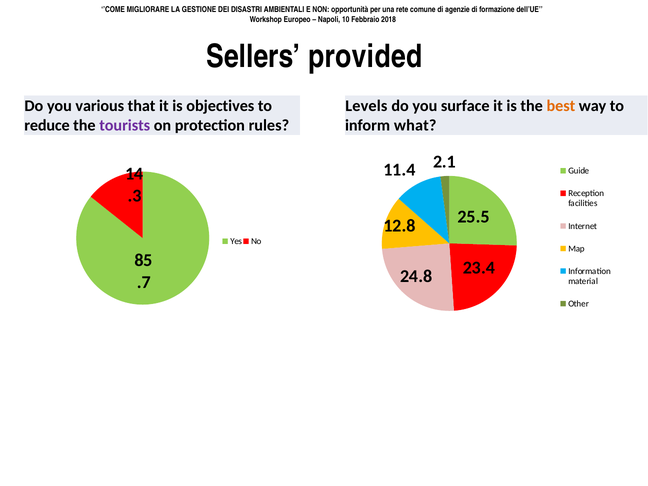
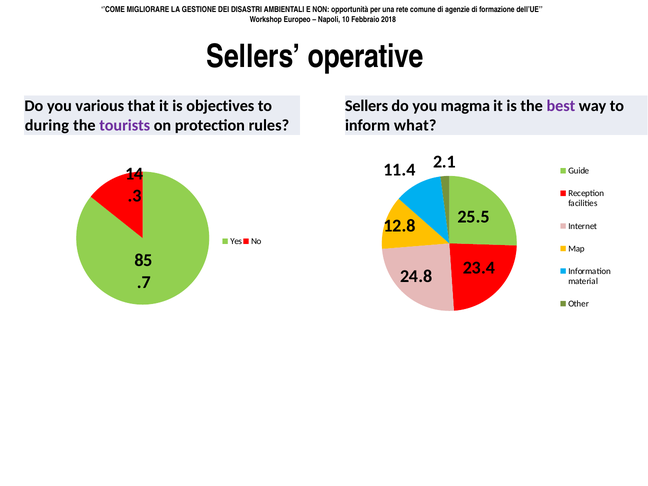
provided: provided -> operative
Levels at (366, 106): Levels -> Sellers
surface: surface -> magma
best colour: orange -> purple
reduce: reduce -> during
